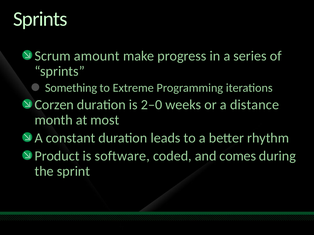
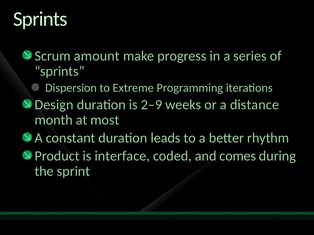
Something: Something -> Dispersion
Corzen: Corzen -> Design
2–0: 2–0 -> 2–9
software: software -> interface
